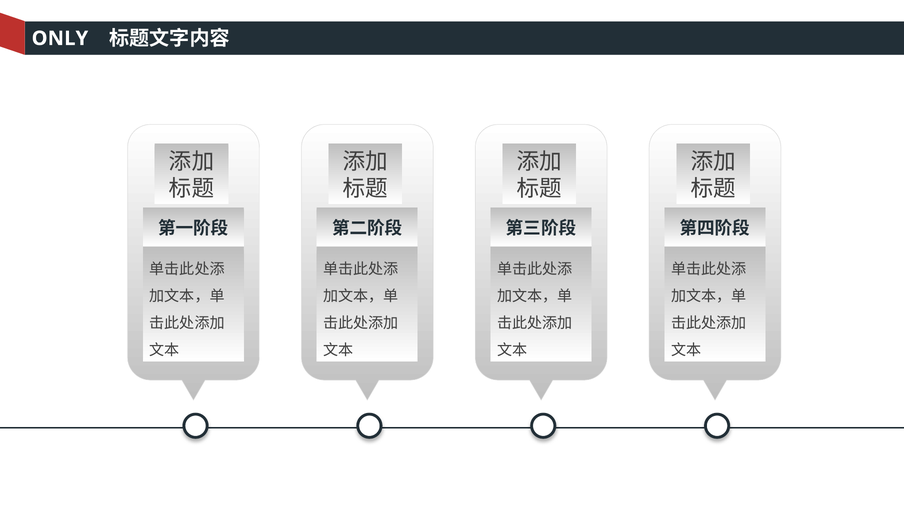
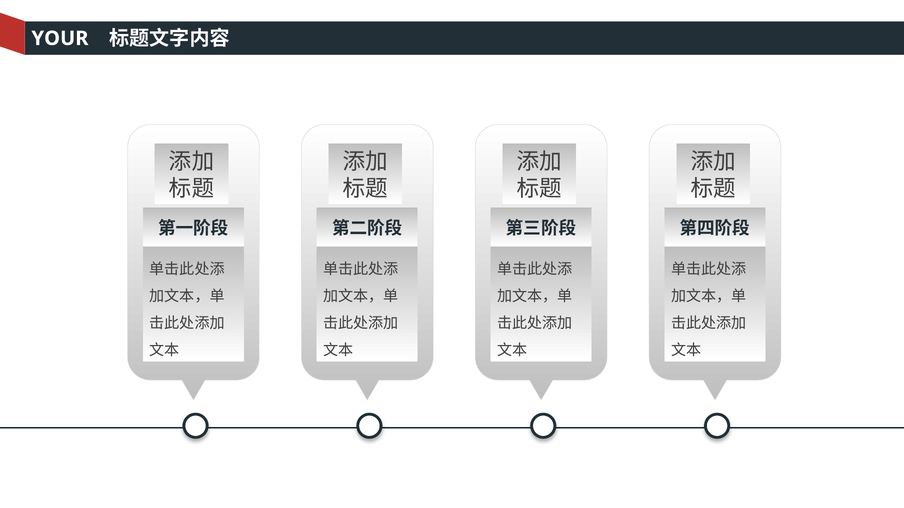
ONLY: ONLY -> YOUR
